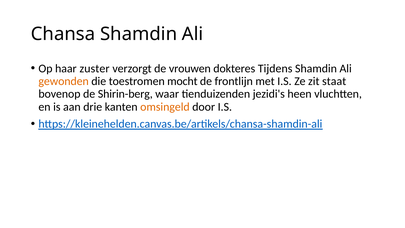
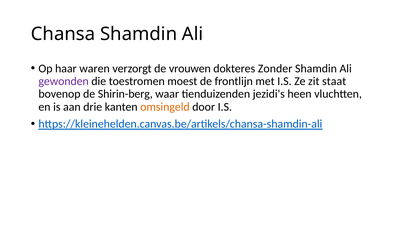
zuster: zuster -> waren
Tijdens: Tijdens -> Zonder
gewonden colour: orange -> purple
mocht: mocht -> moest
